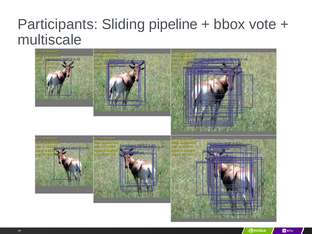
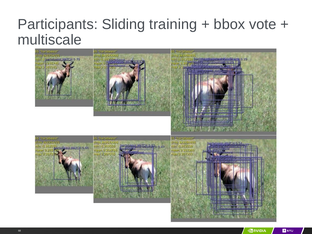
pipeline: pipeline -> training
